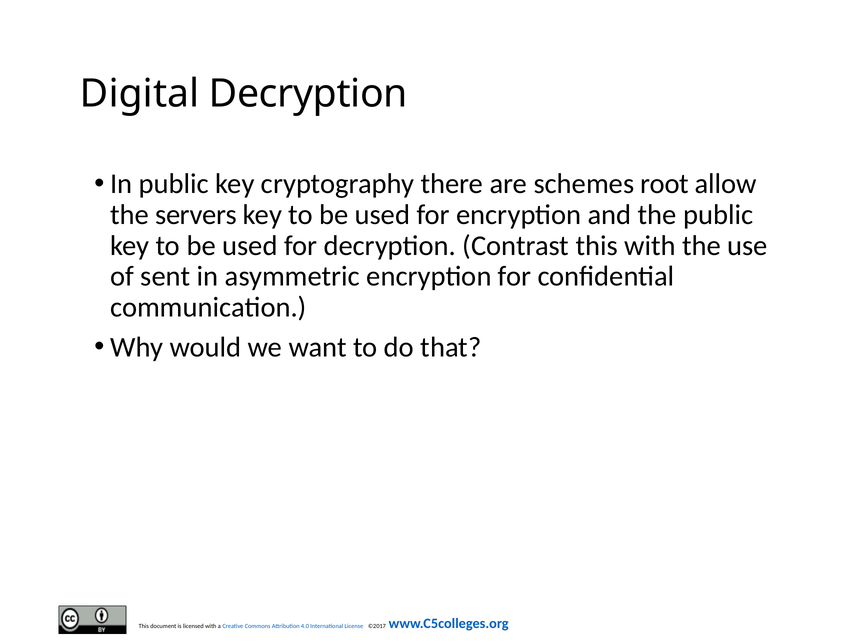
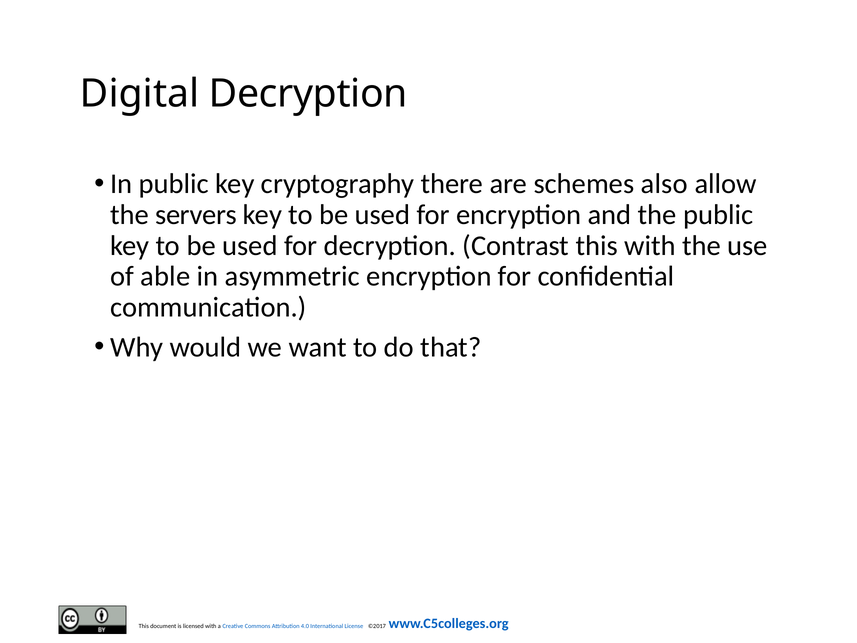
root: root -> also
sent: sent -> able
